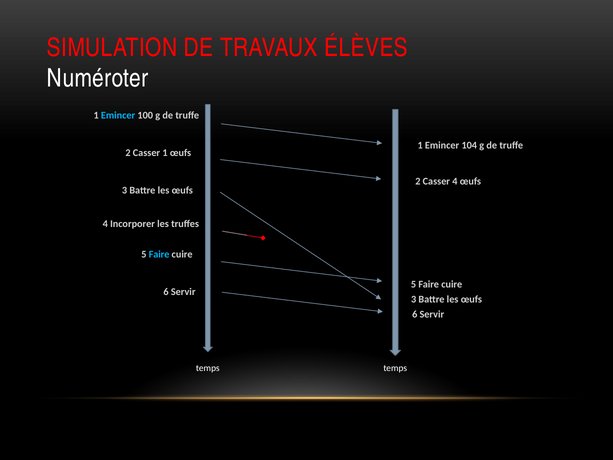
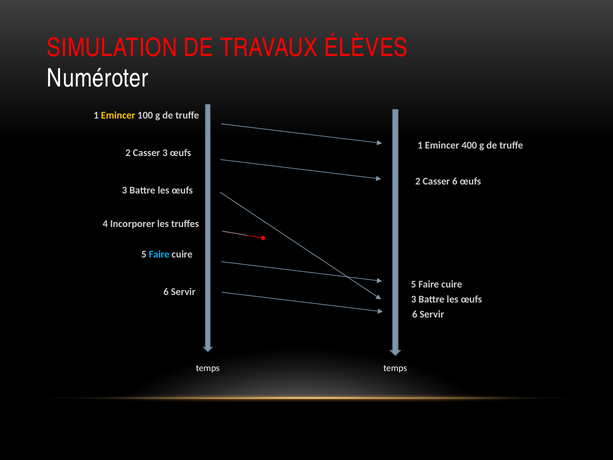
Emincer at (118, 116) colour: light blue -> yellow
104: 104 -> 400
Casser 1: 1 -> 3
Casser 4: 4 -> 6
